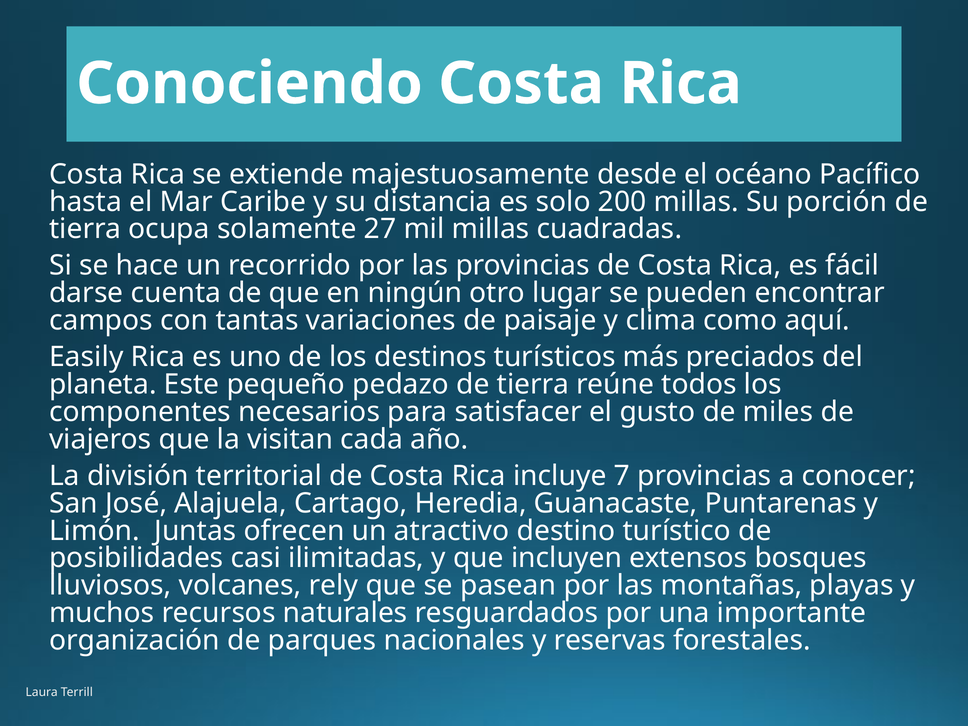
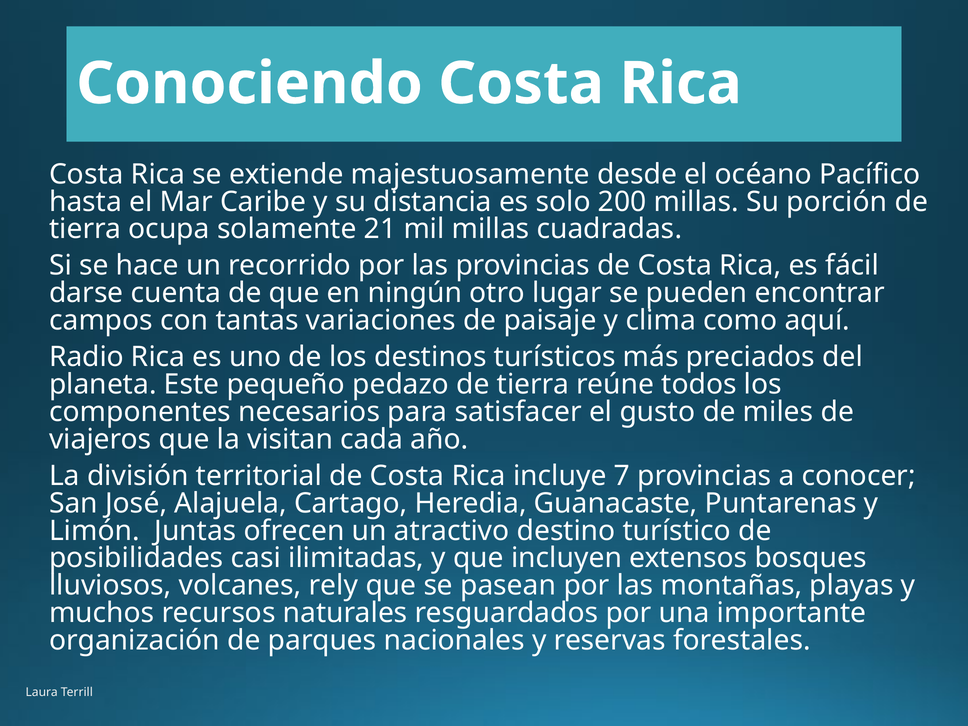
27: 27 -> 21
Easily: Easily -> Radio
